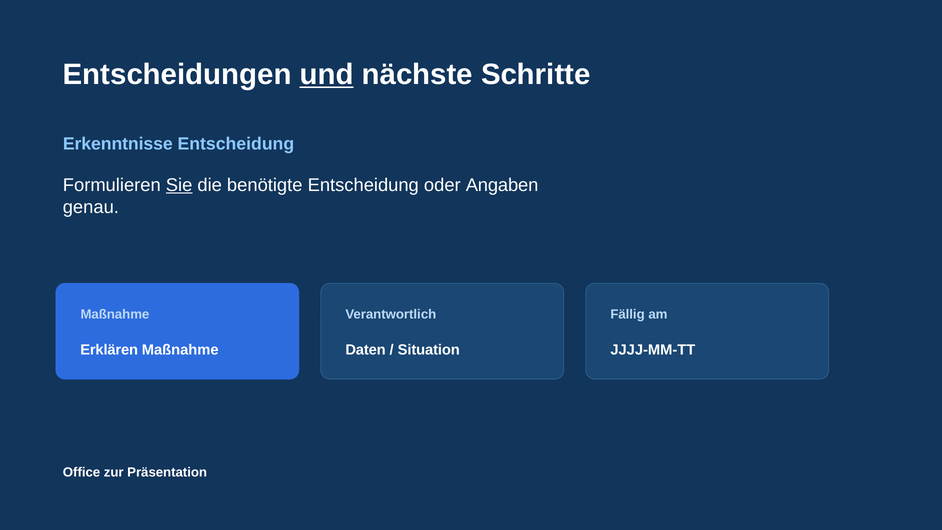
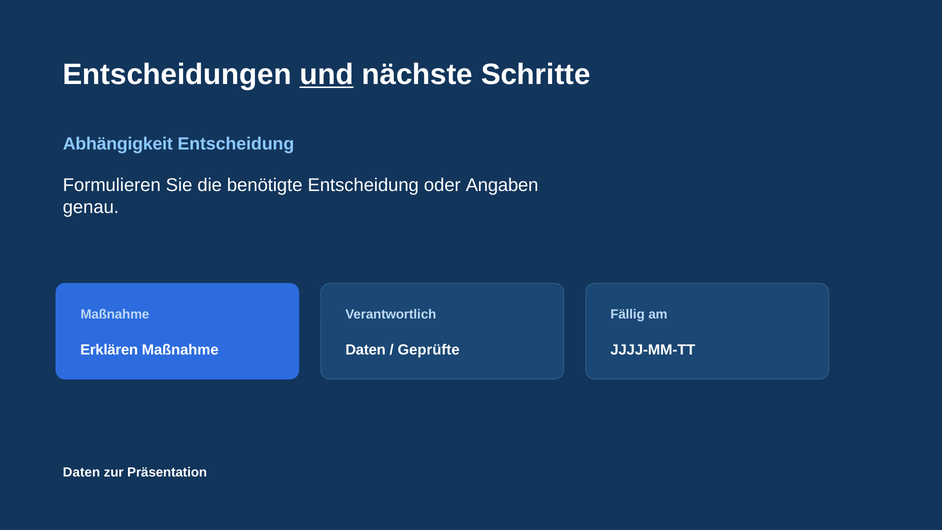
Erkenntnisse: Erkenntnisse -> Abhängigkeit
Sie underline: present -> none
Situation: Situation -> Geprüfte
Office at (82, 472): Office -> Daten
